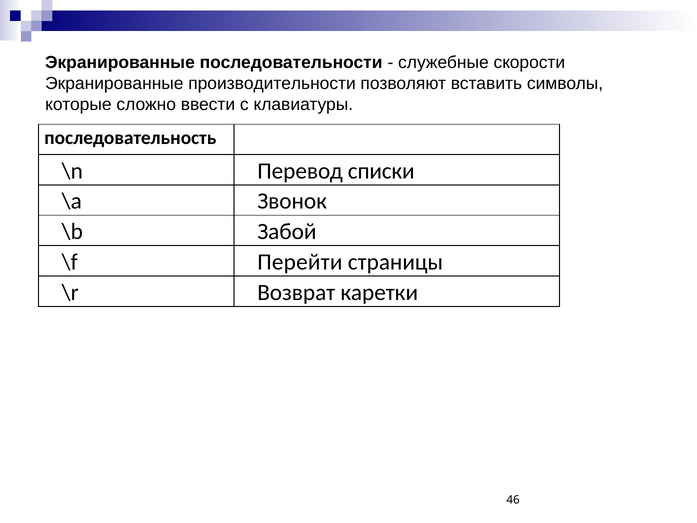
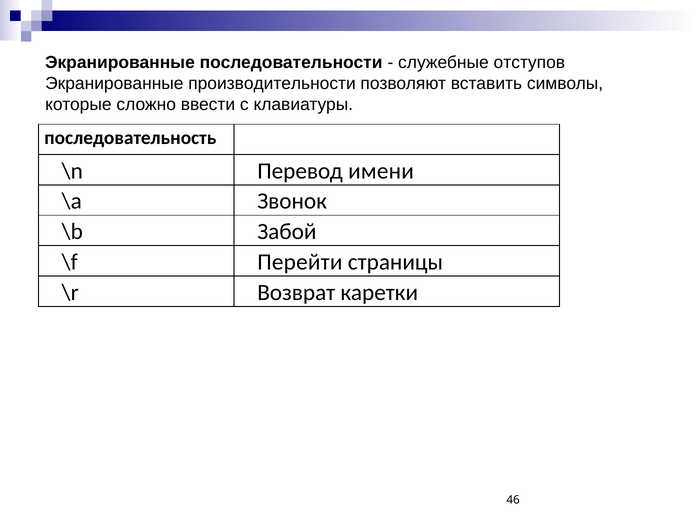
скорости: скорости -> отступов
списки: списки -> имени
